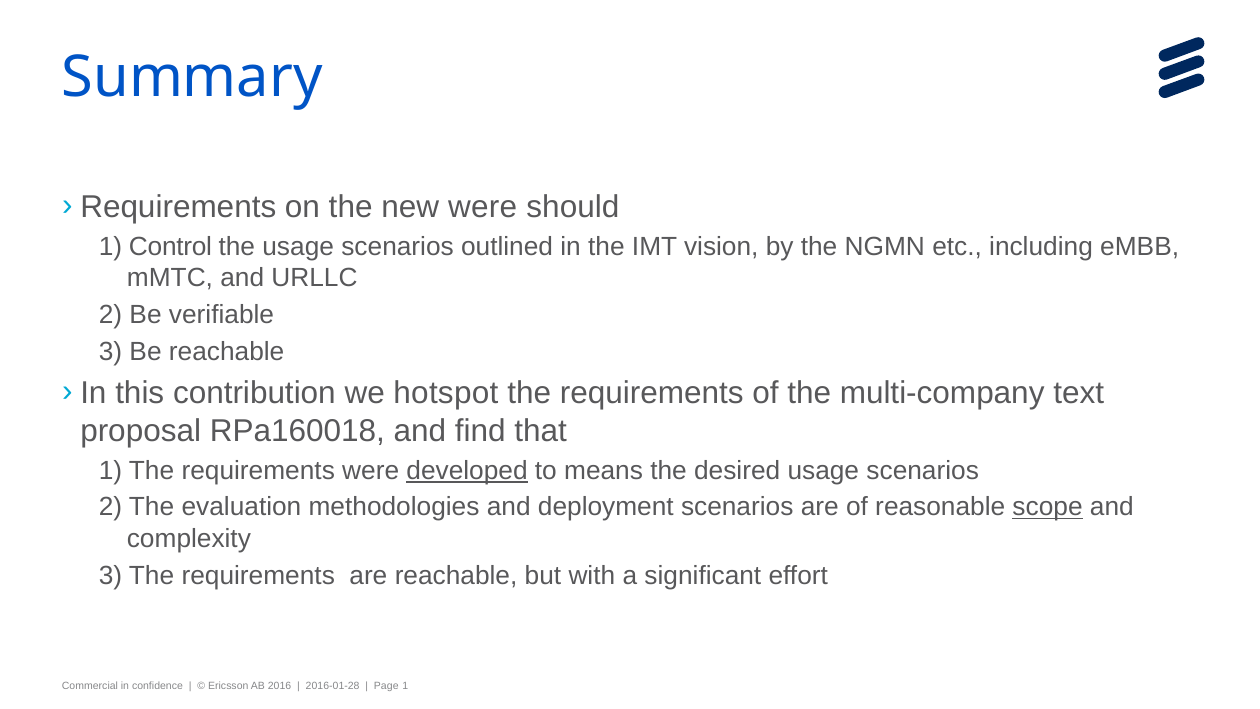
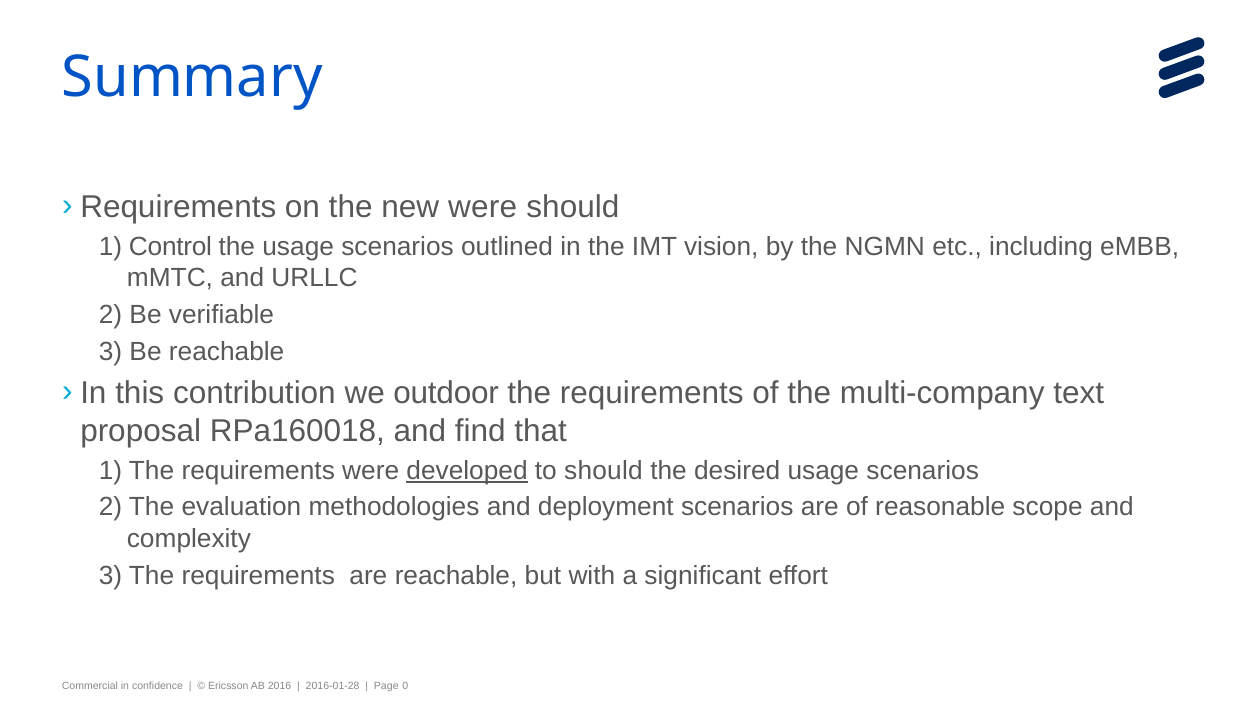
hotspot: hotspot -> outdoor
to means: means -> should
scope underline: present -> none
1 at (405, 686): 1 -> 0
